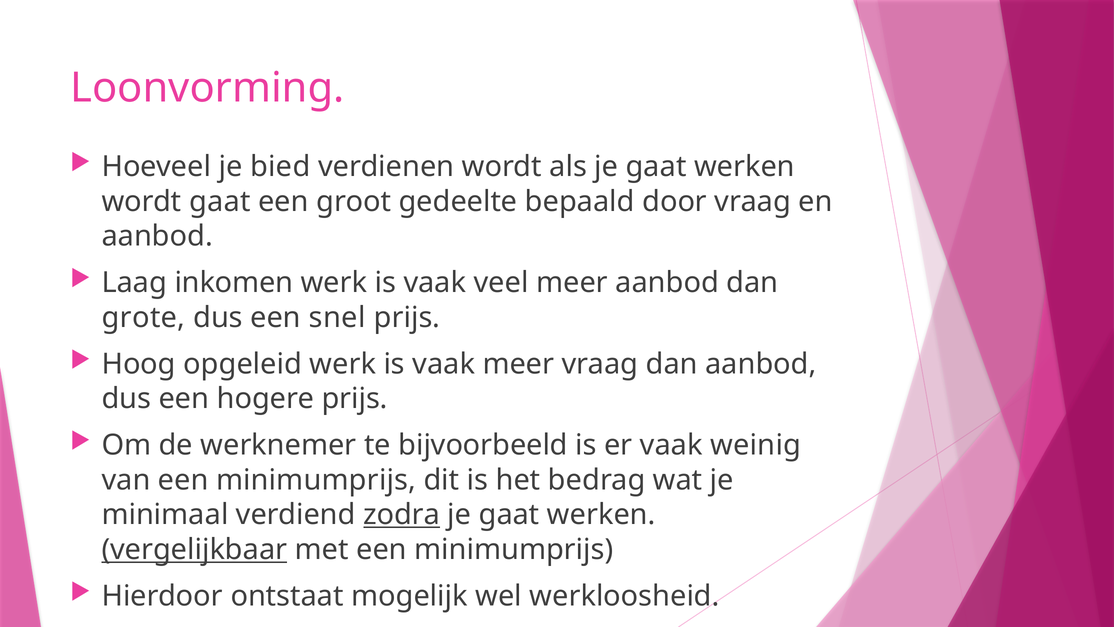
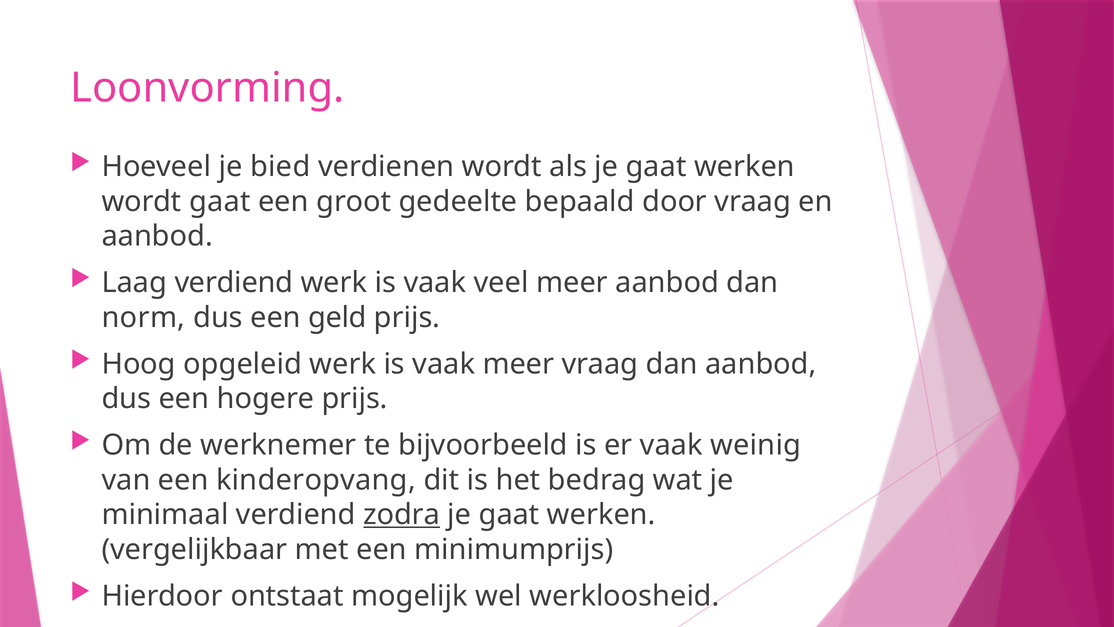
Laag inkomen: inkomen -> verdiend
grote: grote -> norm
snel: snel -> geld
van een minimumprijs: minimumprijs -> kinderopvang
vergelijkbaar underline: present -> none
